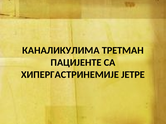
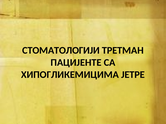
КАНАЛИКУЛИМА: КАНАЛИКУЛИМА -> СТОМАТОЛОГИЈИ
ХИПЕРГАСТРИНЕМИЈЕ: ХИПЕРГАСТРИНЕМИЈЕ -> ХИПОГЛИКЕМИЦИМА
